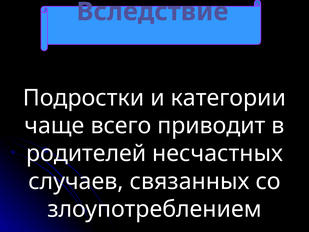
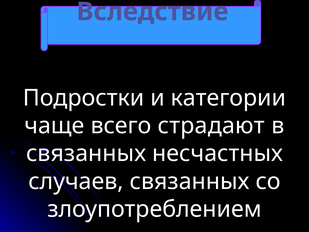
приводит: приводит -> страдают
родителей at (86, 153): родителей -> связанных
